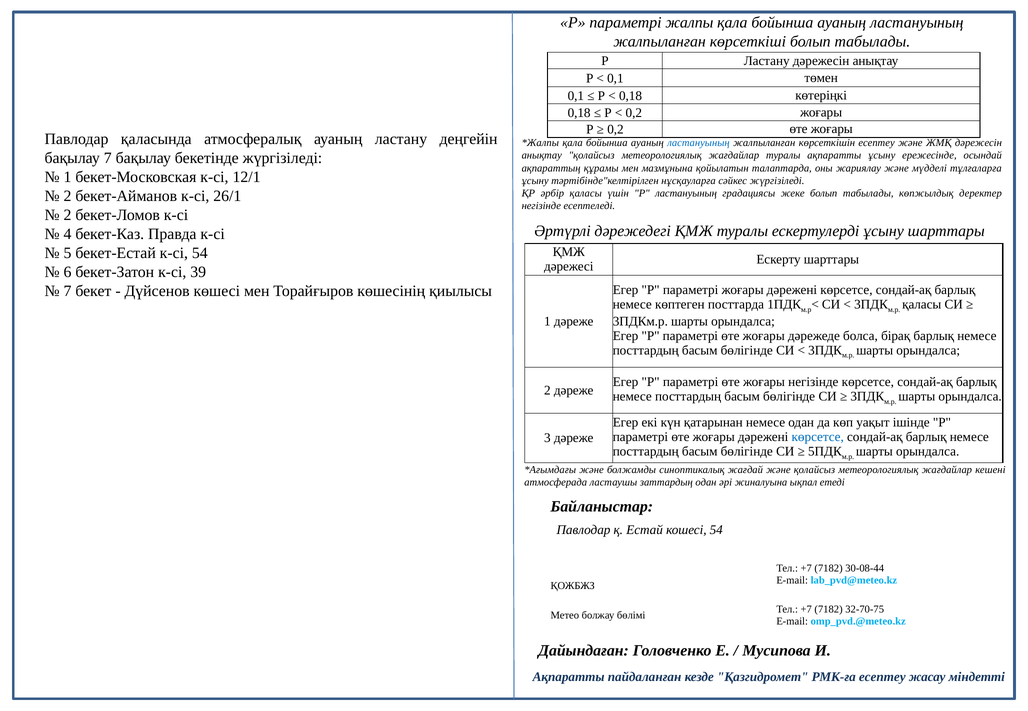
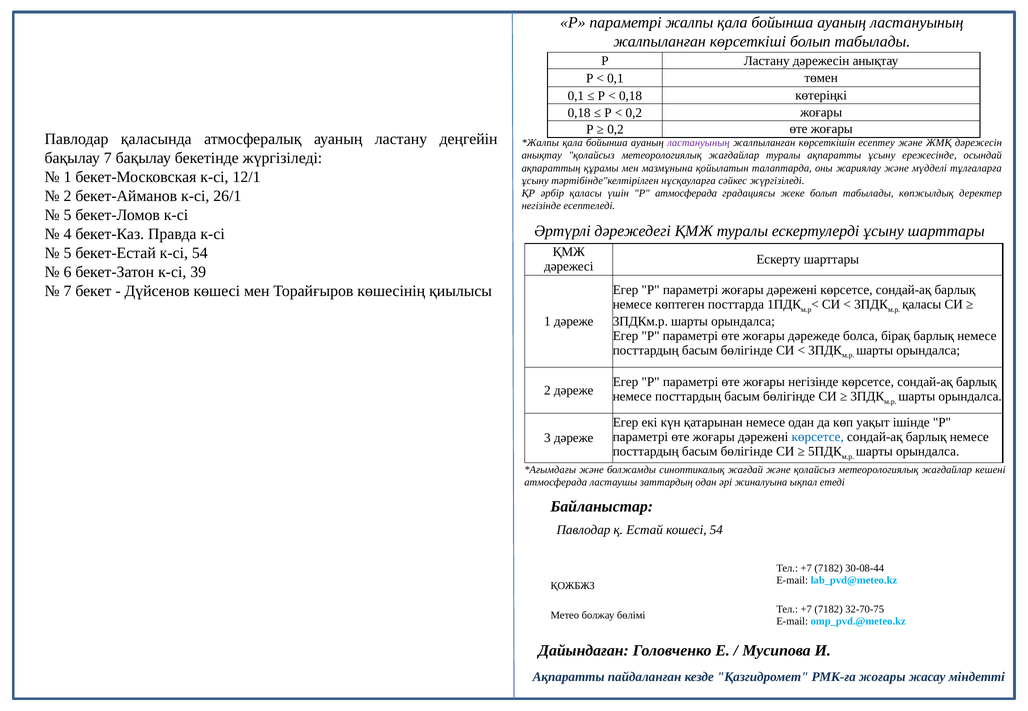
ластануының at (699, 143) colour: blue -> purple
Р ластануының: ластануының -> атмосферада
2 at (68, 215): 2 -> 5
РМК-ға есептеу: есептеу -> жоғары
